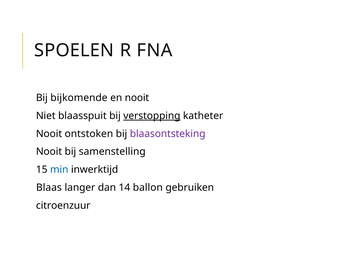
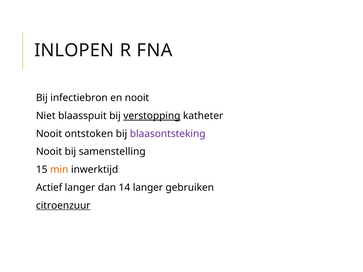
SPOELEN: SPOELEN -> INLOPEN
bijkomende: bijkomende -> infectiebron
min colour: blue -> orange
Blaas: Blaas -> Actief
14 ballon: ballon -> langer
citroenzuur underline: none -> present
